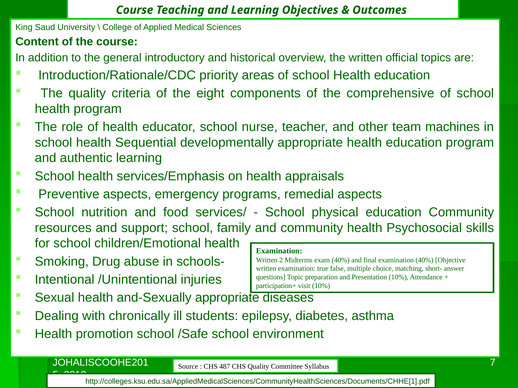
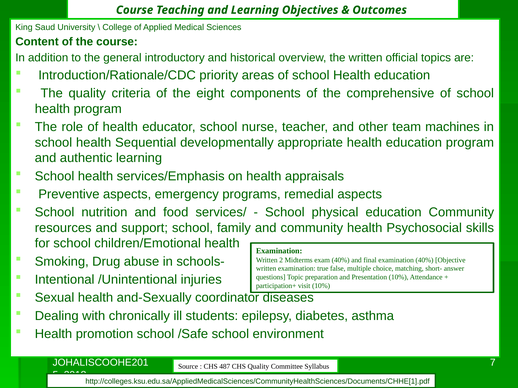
and-Sexually appropriate: appropriate -> coordinator
